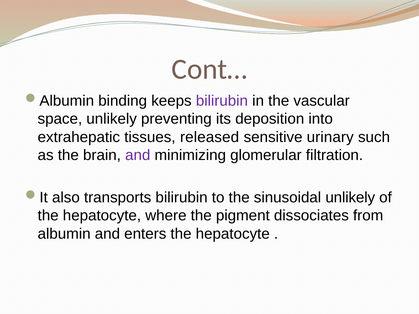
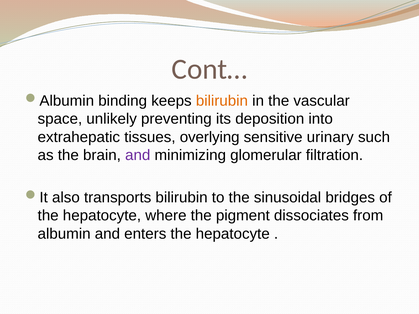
bilirubin at (222, 101) colour: purple -> orange
released: released -> overlying
sinusoidal unlikely: unlikely -> bridges
